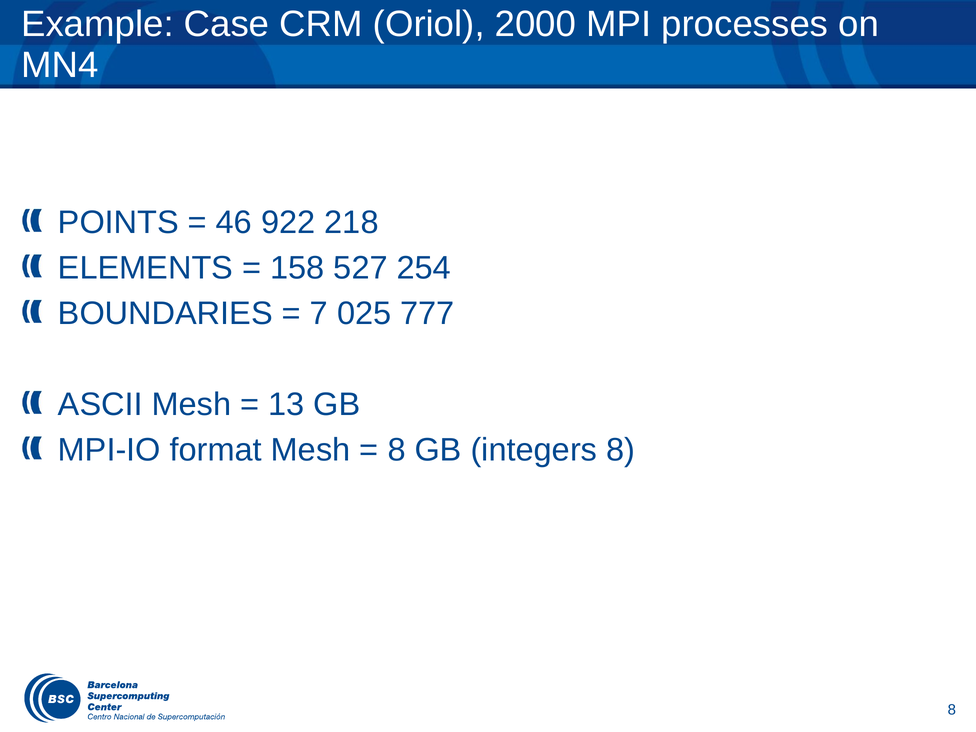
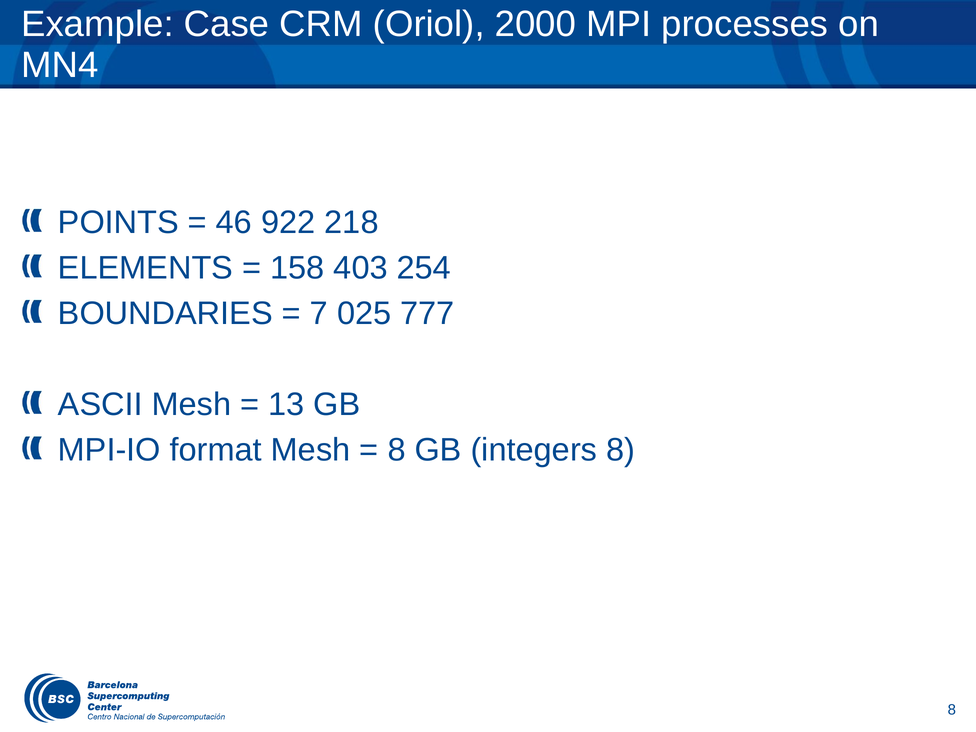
527: 527 -> 403
